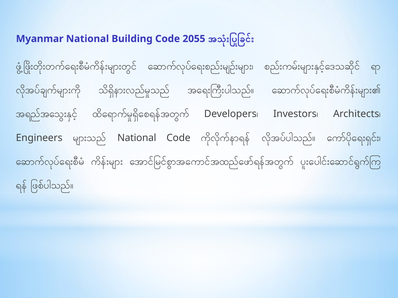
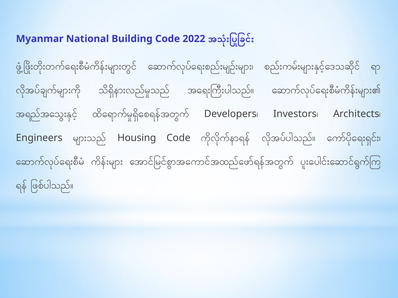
2055: 2055 -> 2022
National at (137, 138): National -> Housing
